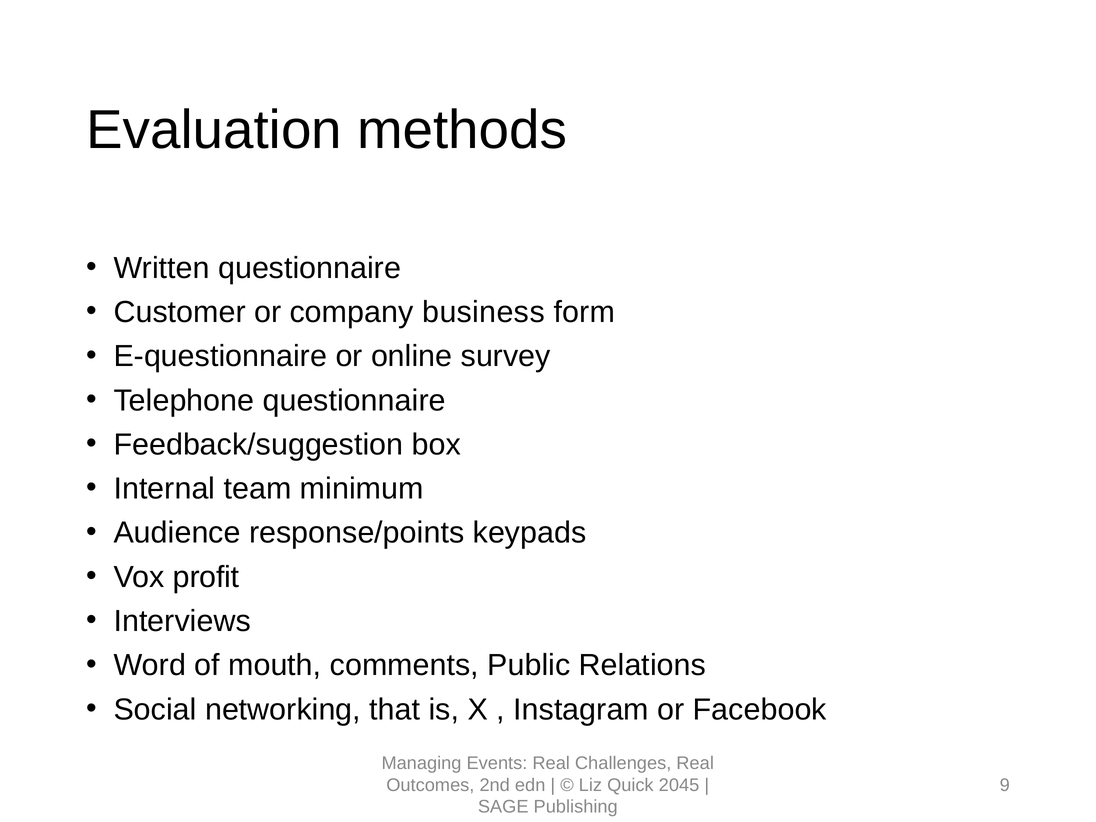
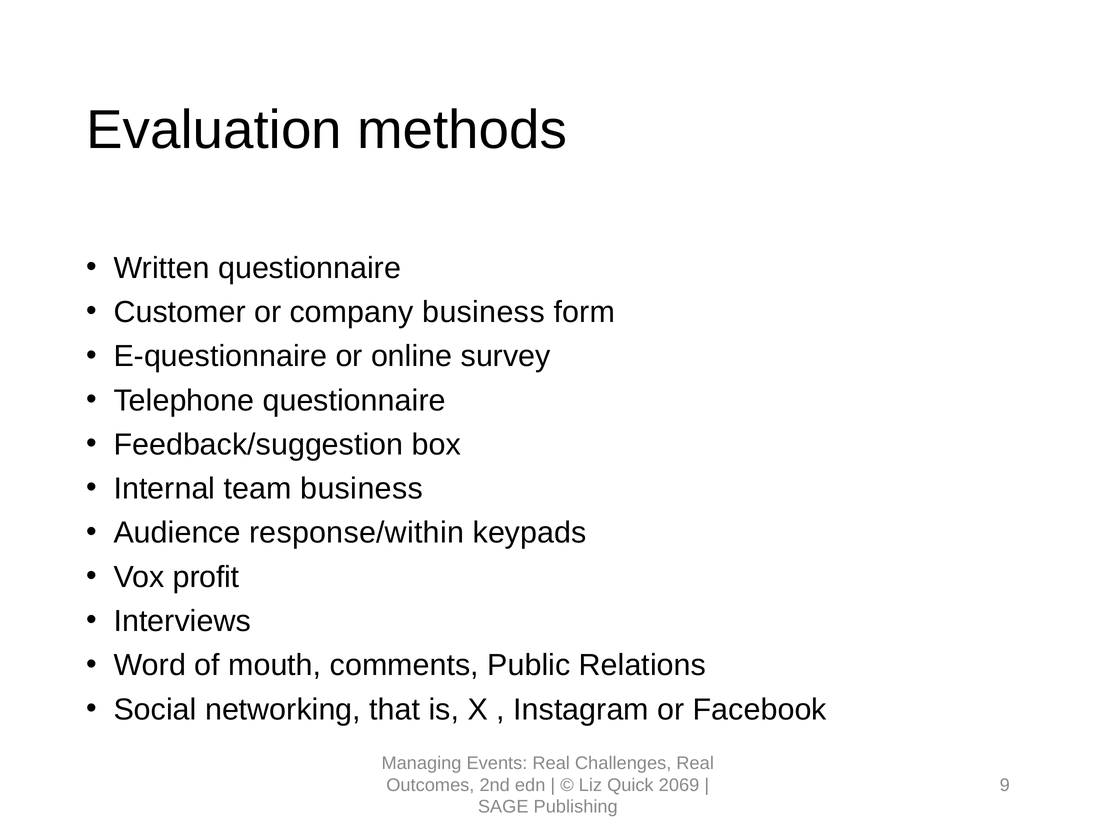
team minimum: minimum -> business
response/points: response/points -> response/within
2045: 2045 -> 2069
